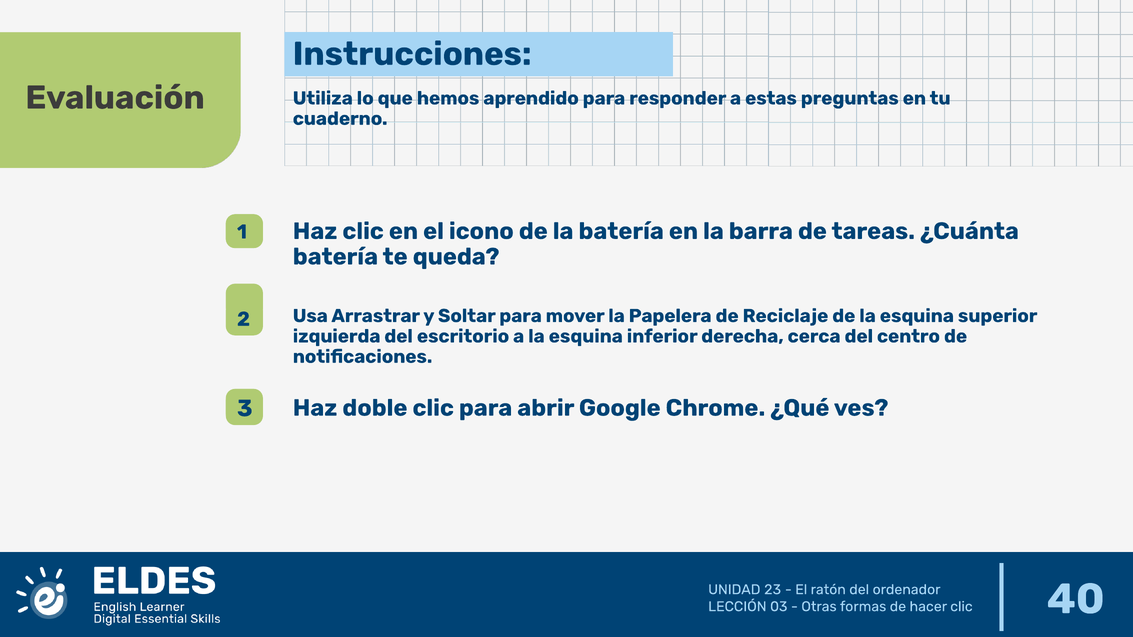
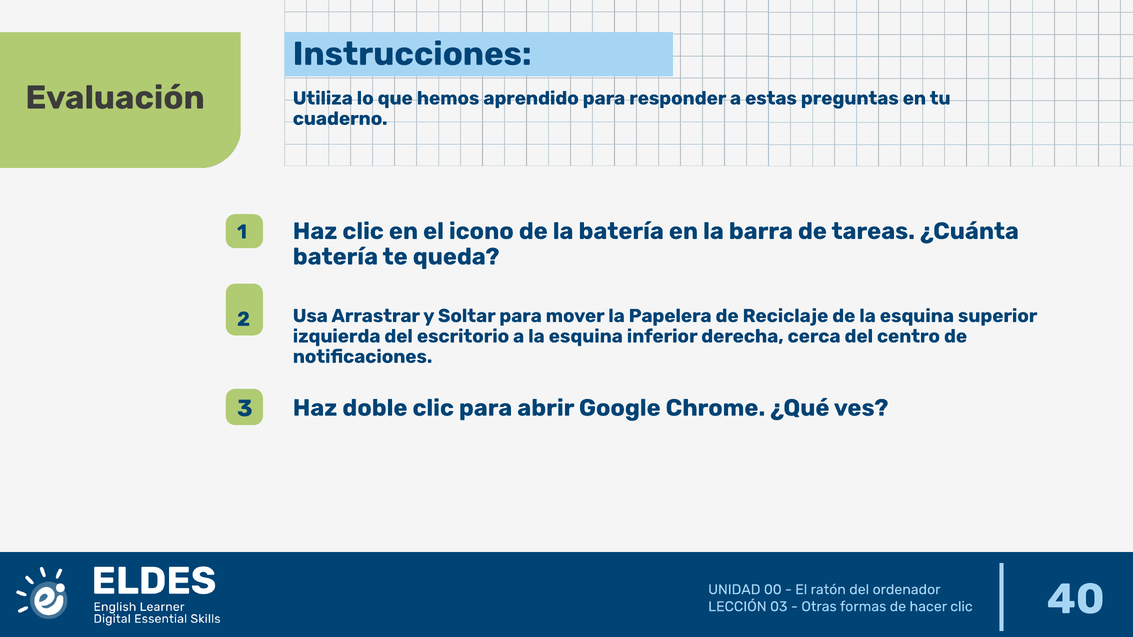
23: 23 -> 00
